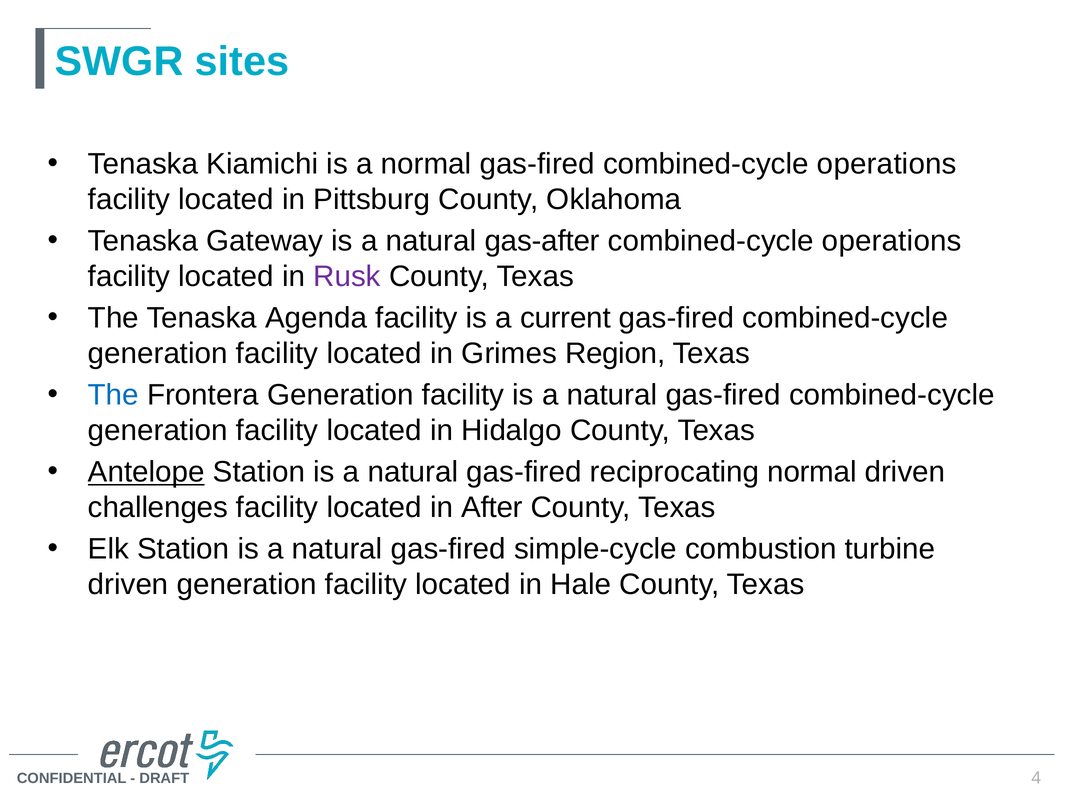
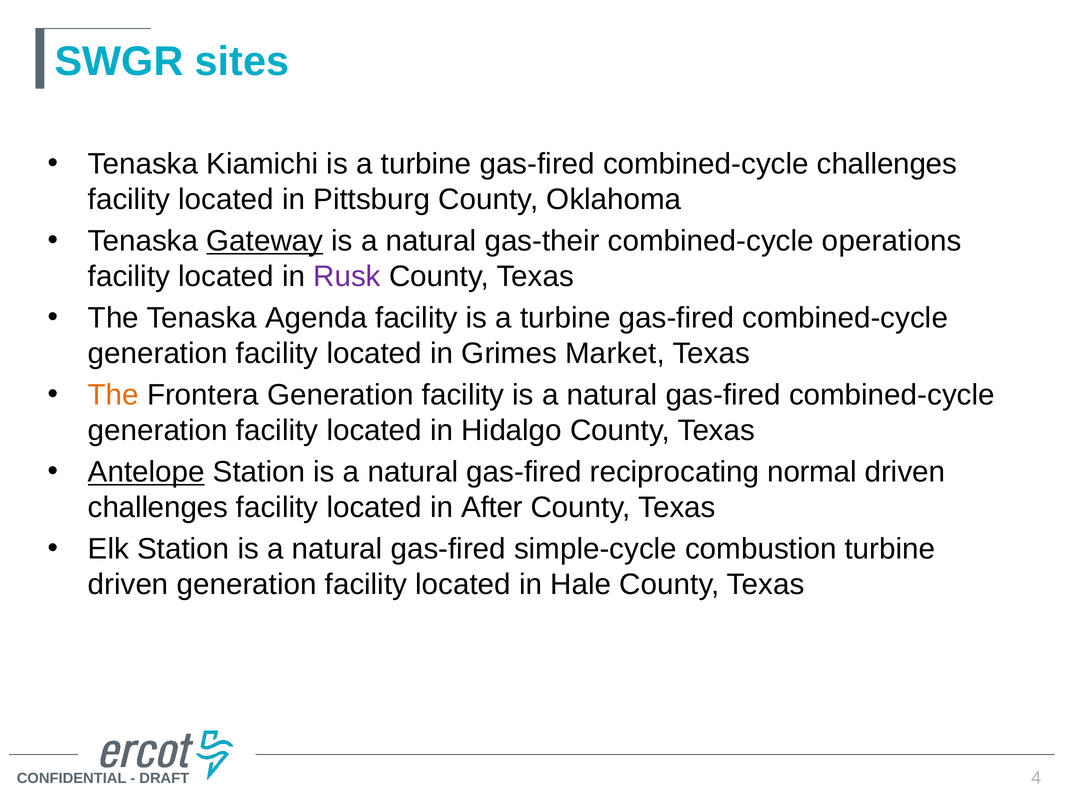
Kiamichi is a normal: normal -> turbine
gas-fired combined-cycle operations: operations -> challenges
Gateway underline: none -> present
gas-after: gas-after -> gas-their
facility is a current: current -> turbine
Region: Region -> Market
The at (113, 395) colour: blue -> orange
